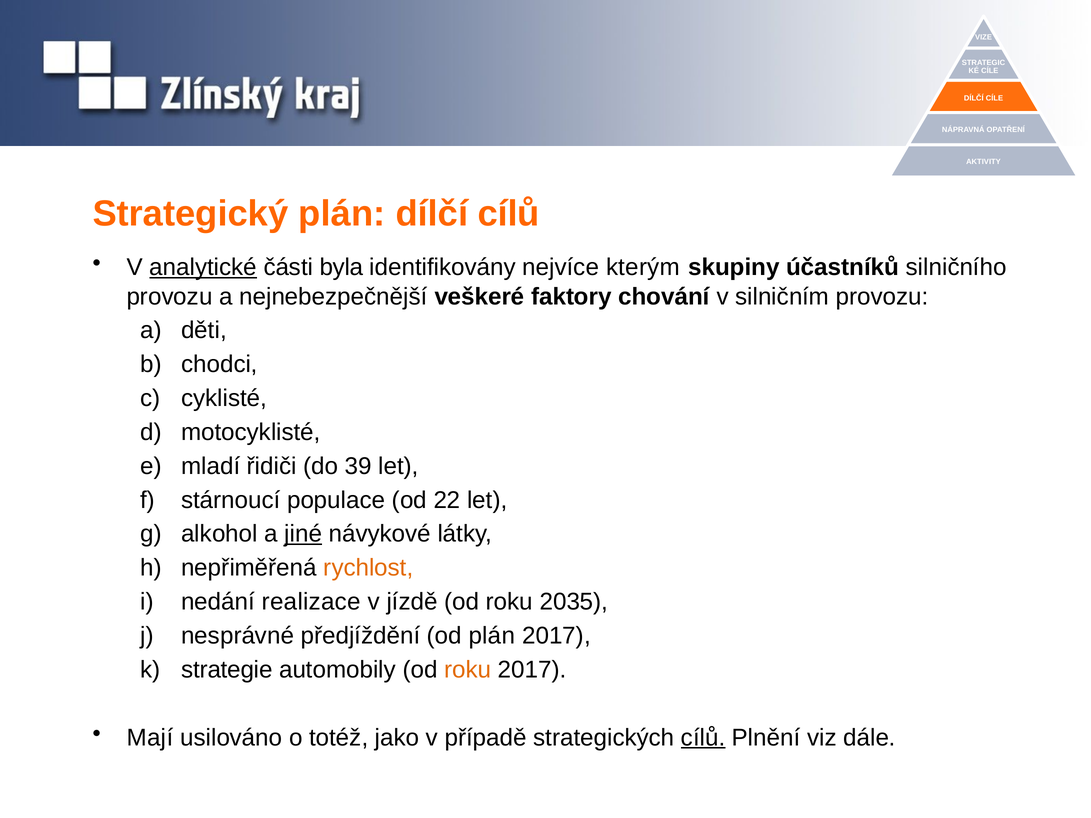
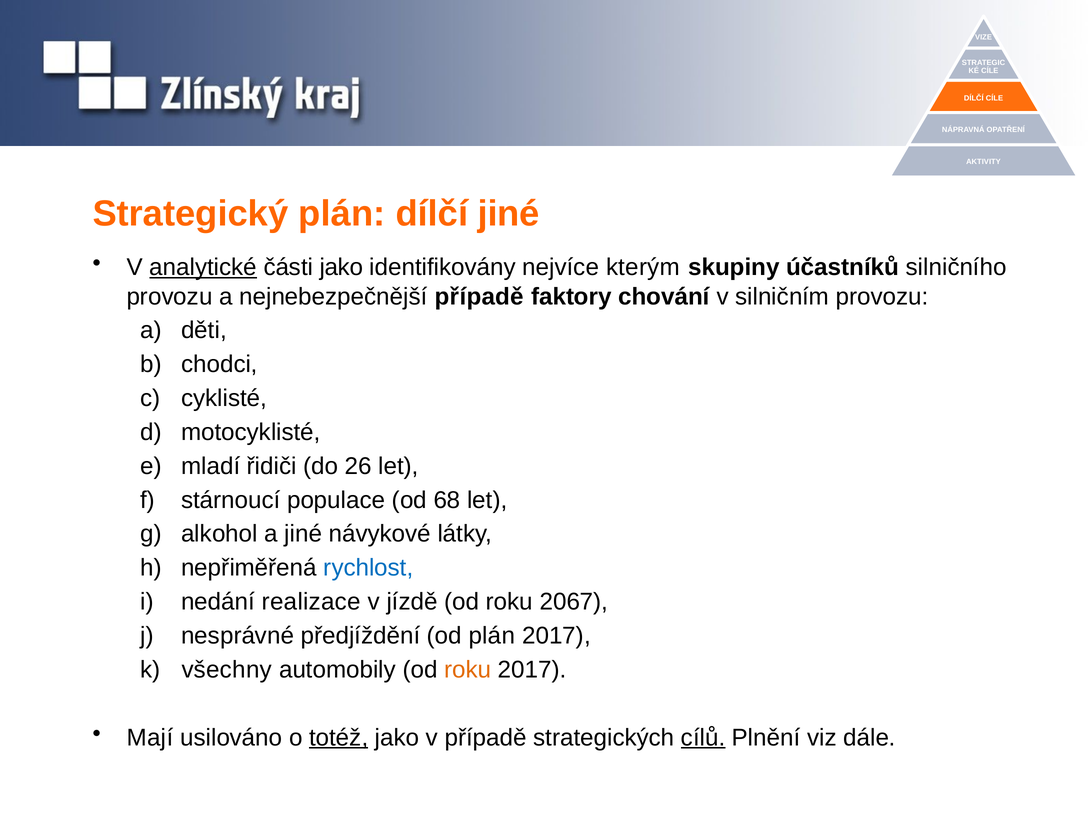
dílčí cílů: cílů -> jiné
části byla: byla -> jako
nejnebezpečnější veškeré: veškeré -> případě
39: 39 -> 26
22: 22 -> 68
jiné at (303, 534) underline: present -> none
rychlost colour: orange -> blue
2035: 2035 -> 2067
strategie: strategie -> všechny
totéž underline: none -> present
